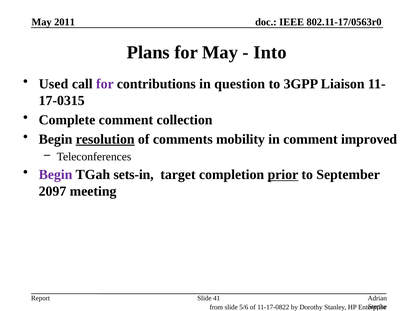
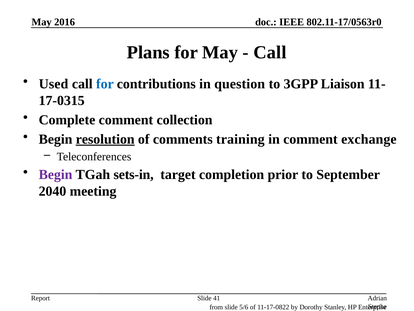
2011: 2011 -> 2016
Into at (270, 52): Into -> Call
for at (105, 84) colour: purple -> blue
mobility: mobility -> training
improved: improved -> exchange
prior underline: present -> none
2097: 2097 -> 2040
